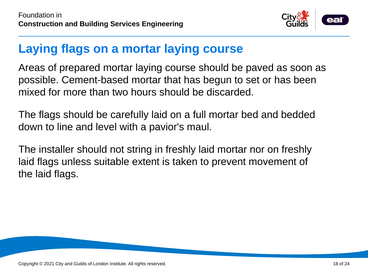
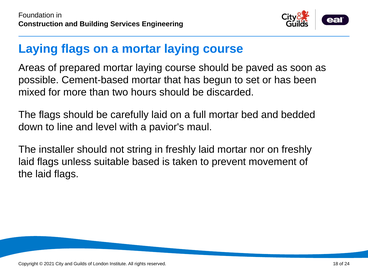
extent: extent -> based
